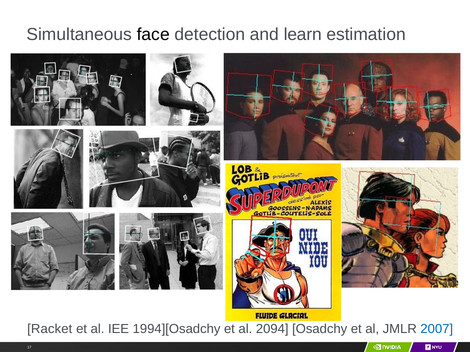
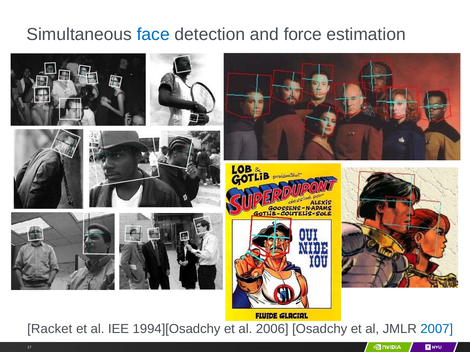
face colour: black -> blue
learn: learn -> force
2094: 2094 -> 2006
